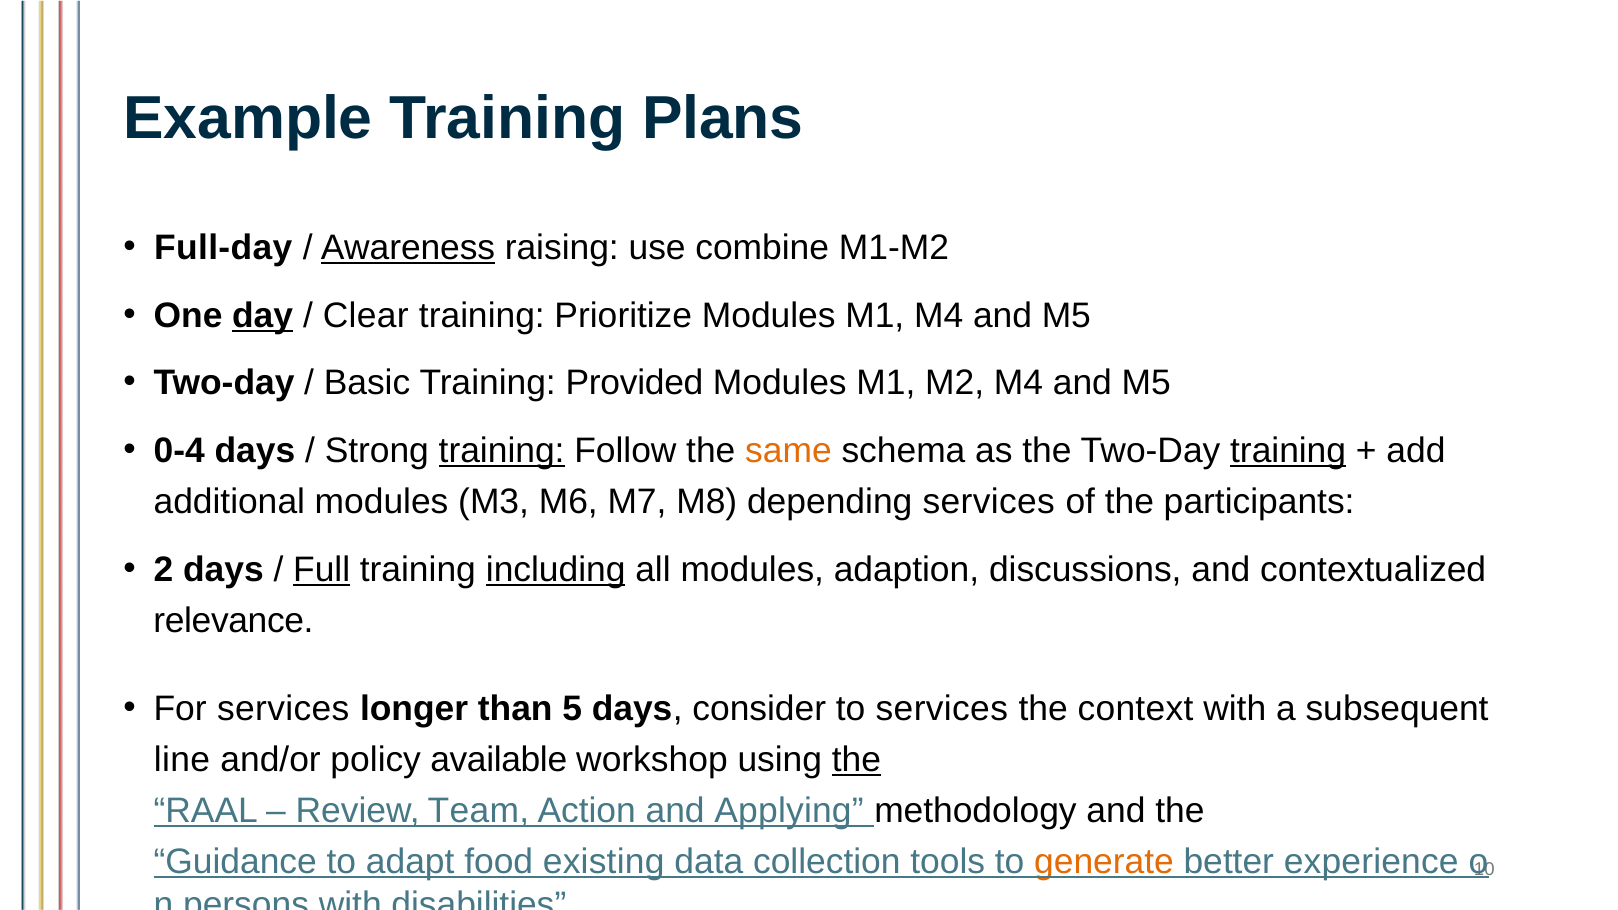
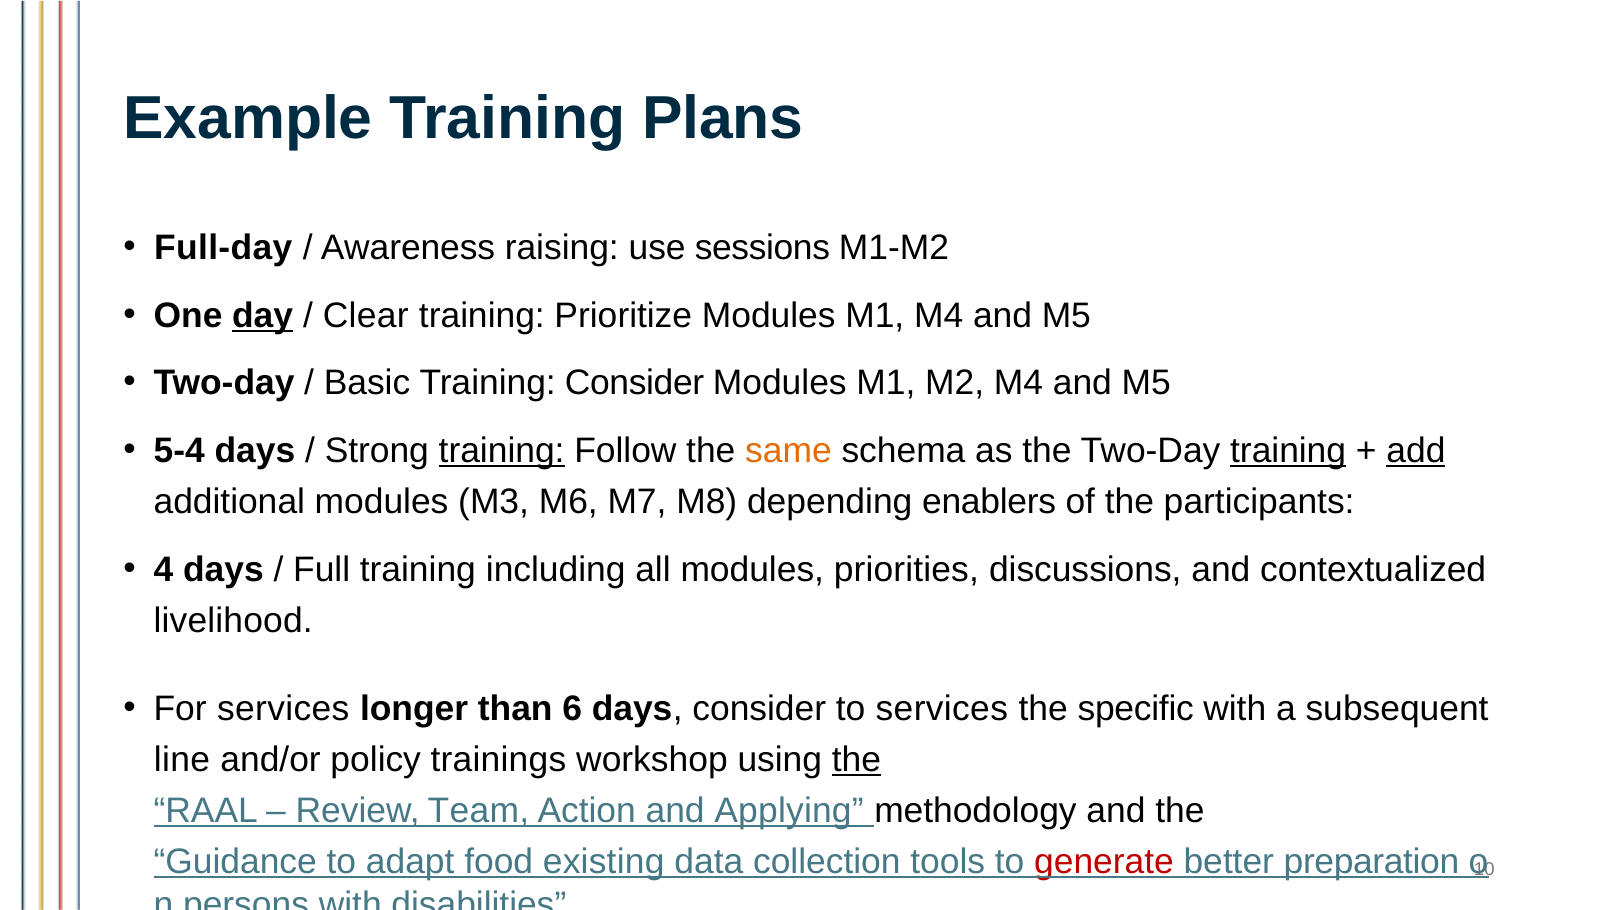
Awareness underline: present -> none
combine: combine -> sessions
Training Provided: Provided -> Consider
0-4: 0-4 -> 5-4
add underline: none -> present
depending services: services -> enablers
2: 2 -> 4
Full underline: present -> none
including underline: present -> none
adaption: adaption -> priorities
relevance: relevance -> livelihood
5: 5 -> 6
context: context -> specific
available: available -> trainings
generate colour: orange -> red
experience: experience -> preparation
